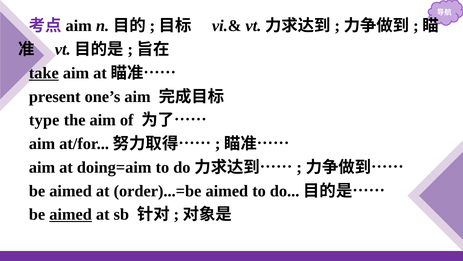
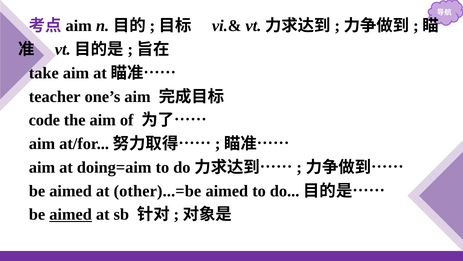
take underline: present -> none
present: present -> teacher
type: type -> code
order)...=be: order)...=be -> other)...=be
